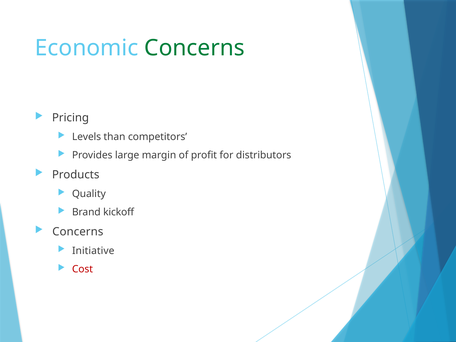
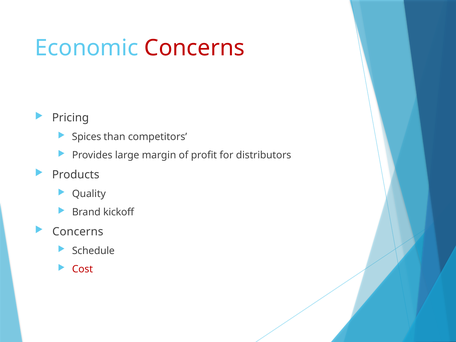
Concerns at (195, 48) colour: green -> red
Levels: Levels -> Spices
Initiative: Initiative -> Schedule
